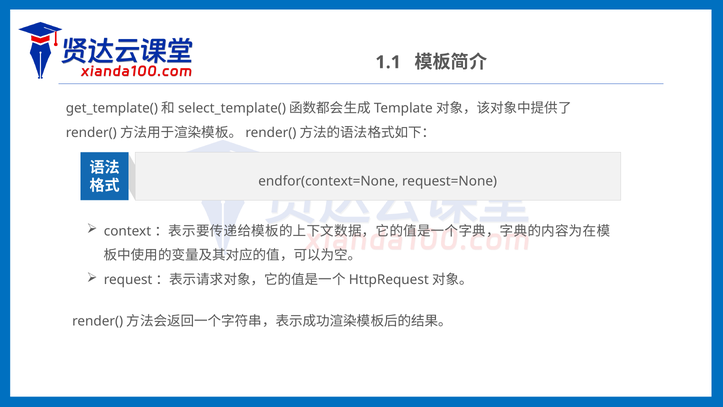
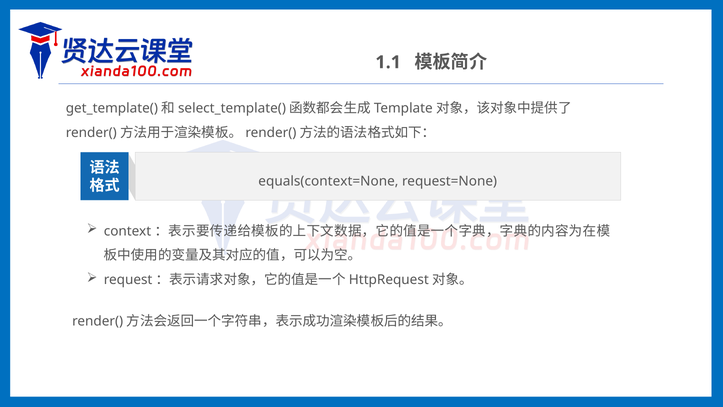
endfor(context=None: endfor(context=None -> equals(context=None
